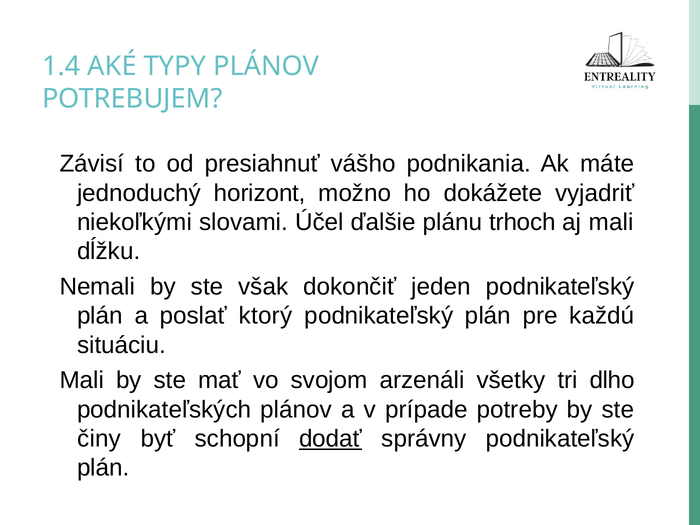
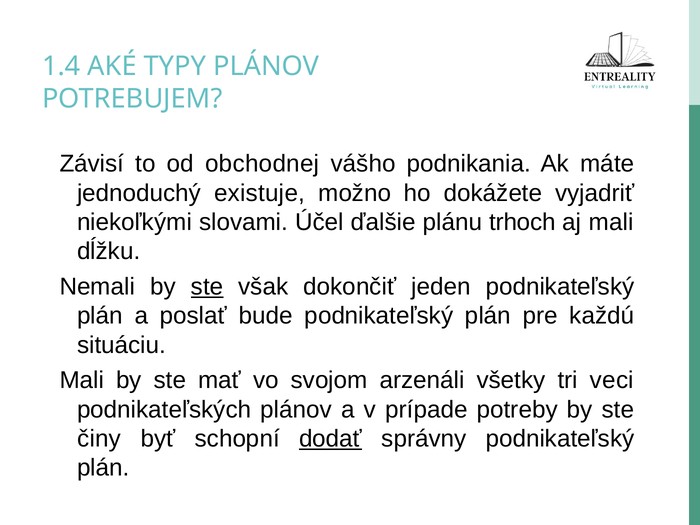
presiahnuť: presiahnuť -> obchodnej
horizont: horizont -> existuje
ste at (207, 287) underline: none -> present
ktorý: ktorý -> bude
dlho: dlho -> veci
